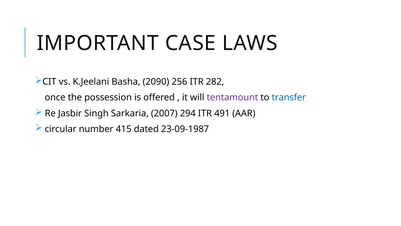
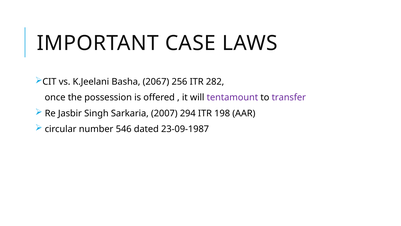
2090: 2090 -> 2067
transfer colour: blue -> purple
491: 491 -> 198
415: 415 -> 546
